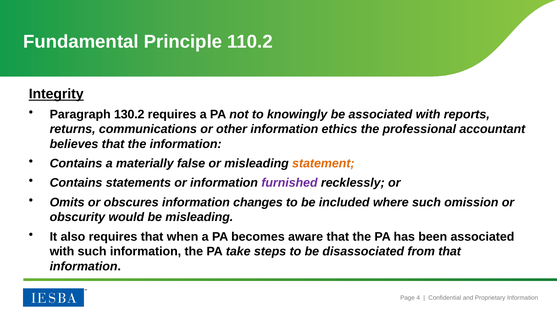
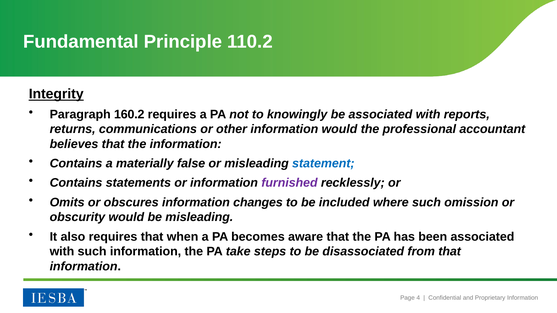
130.2: 130.2 -> 160.2
information ethics: ethics -> would
statement colour: orange -> blue
